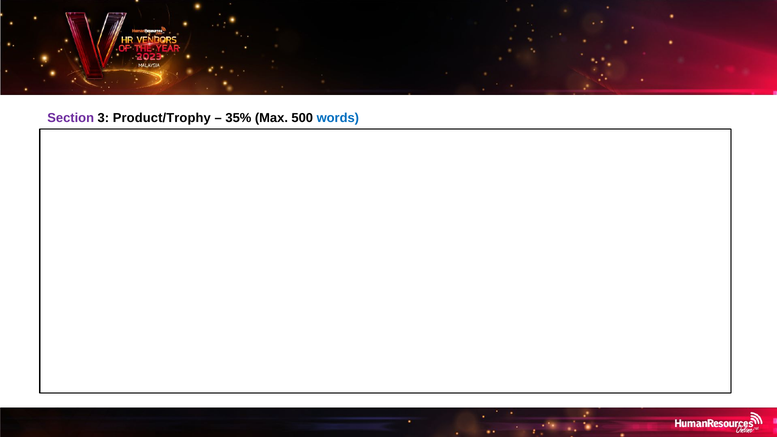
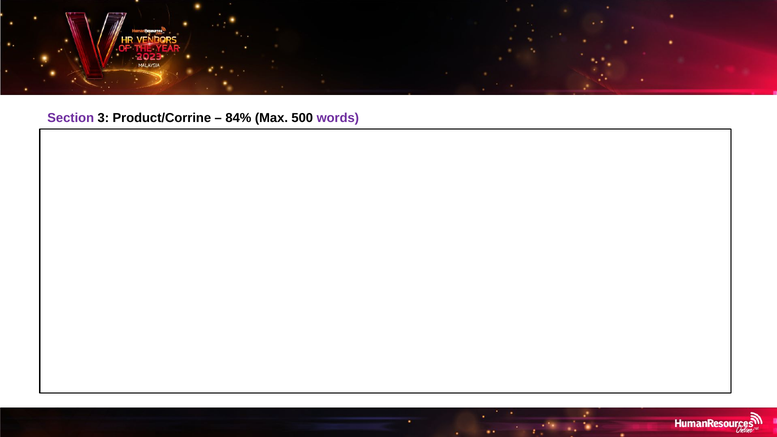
Product/Trophy: Product/Trophy -> Product/Corrine
35%: 35% -> 84%
words colour: blue -> purple
